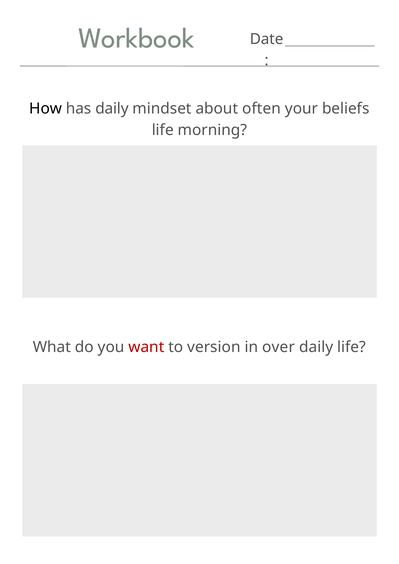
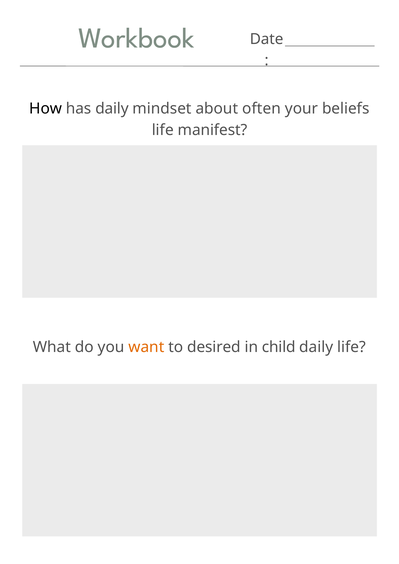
morning: morning -> manifest
want colour: red -> orange
version: version -> desired
over: over -> child
